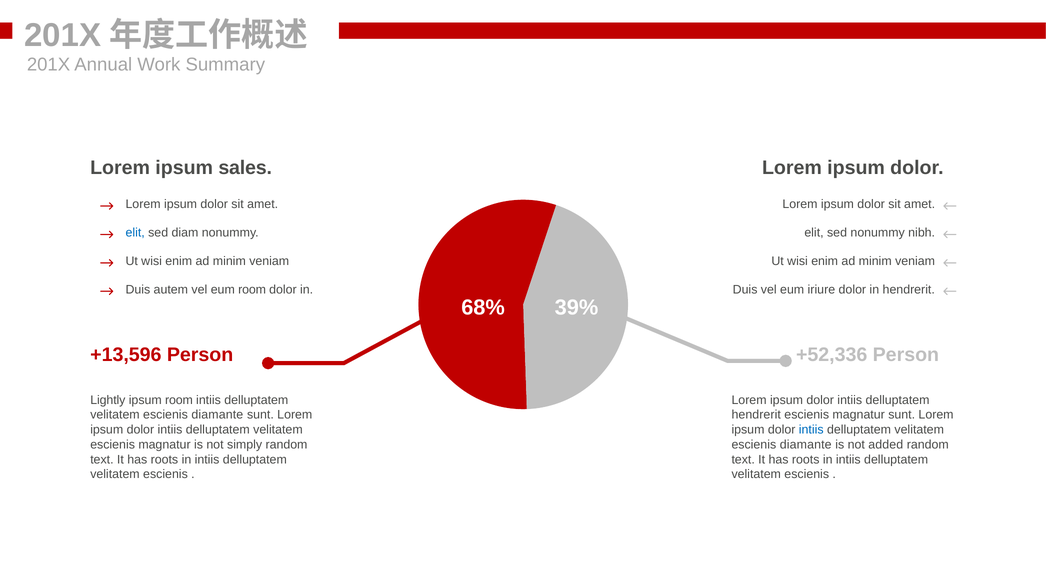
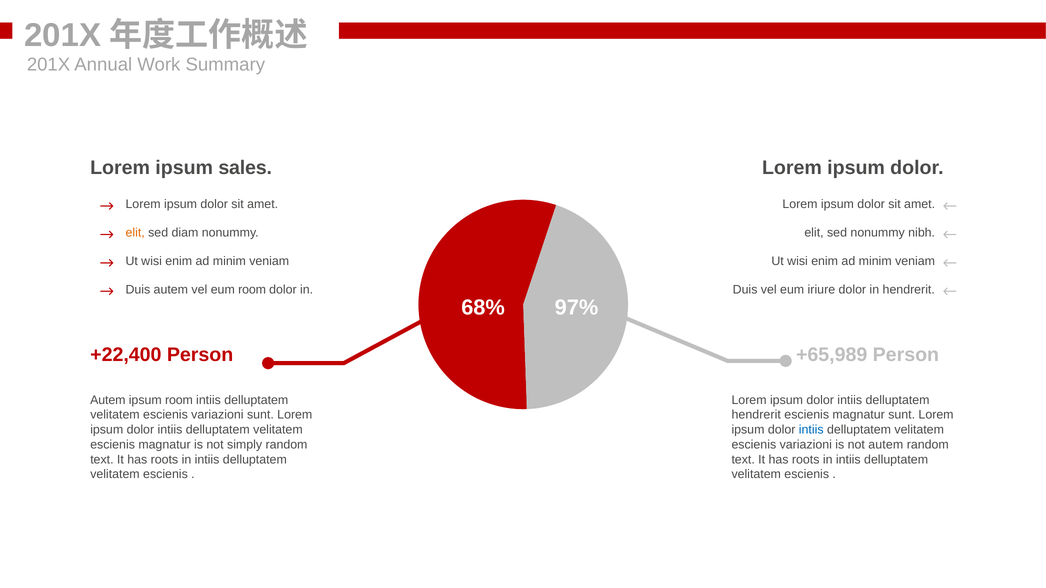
elit at (135, 233) colour: blue -> orange
39%: 39% -> 97%
+13,596: +13,596 -> +22,400
+52,336: +52,336 -> +65,989
Lightly at (108, 400): Lightly -> Autem
diamante at (217, 415): diamante -> variazioni
diamante at (806, 445): diamante -> variazioni
not added: added -> autem
